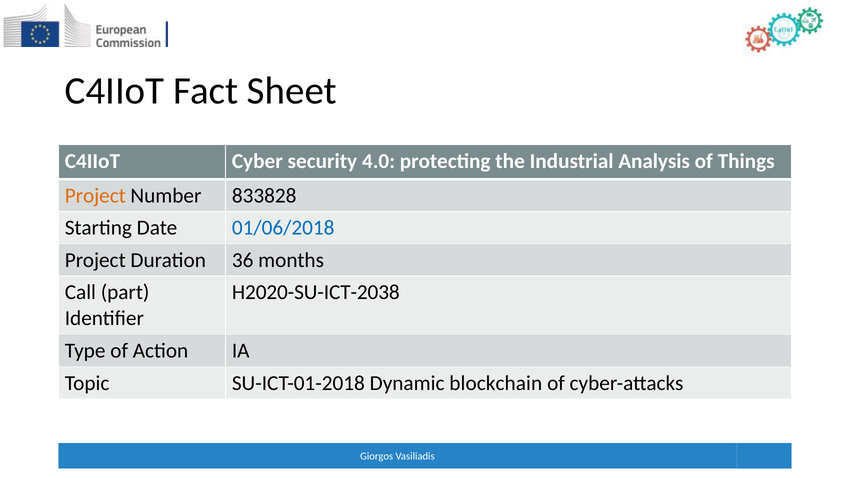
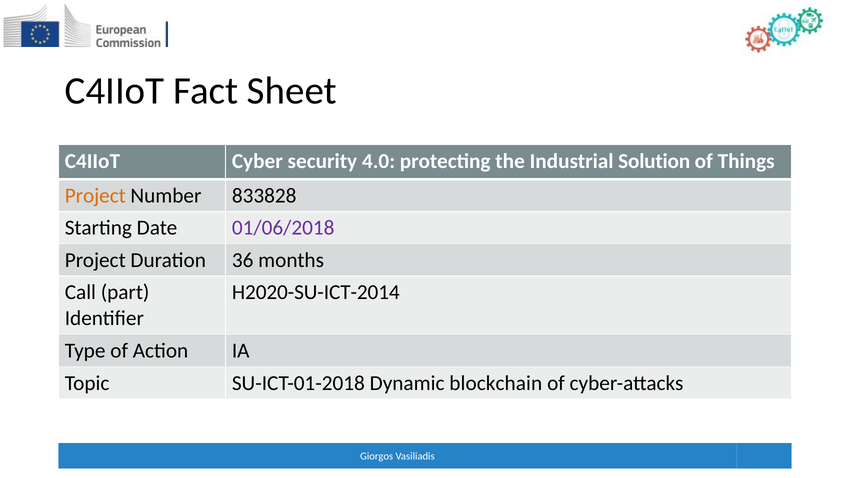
Analysis: Analysis -> Solution
01/06/2018 colour: blue -> purple
H2020-SU-ICT-2038: H2020-SU-ICT-2038 -> H2020-SU-ICT-2014
